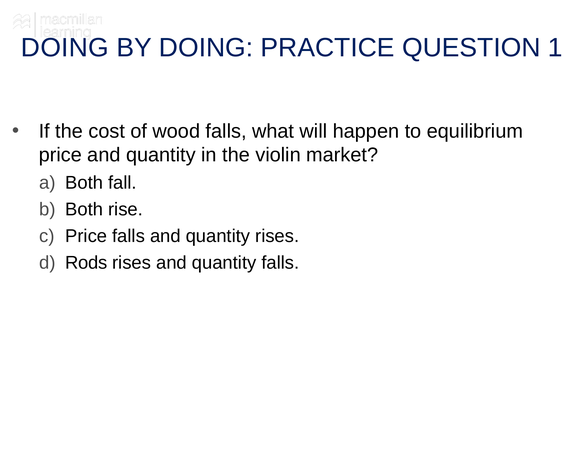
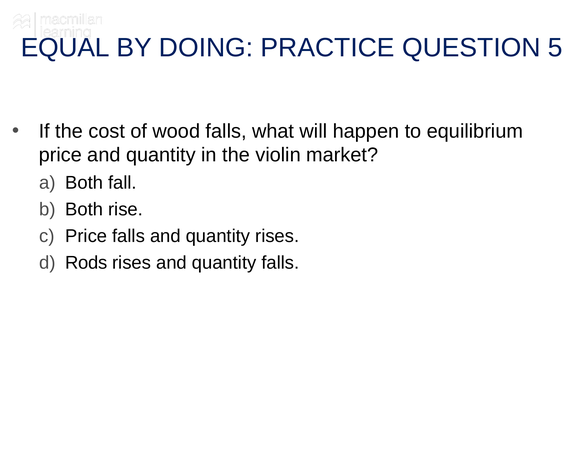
DOING at (65, 48): DOING -> EQUAL
1: 1 -> 5
